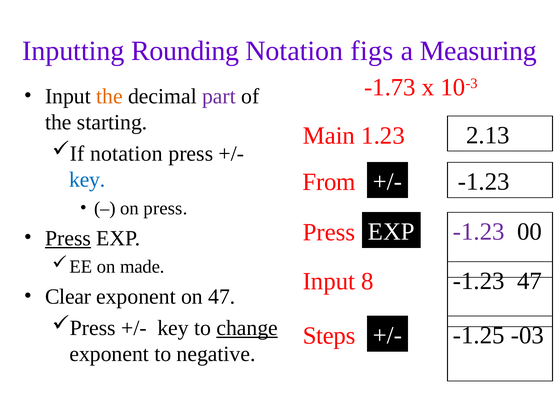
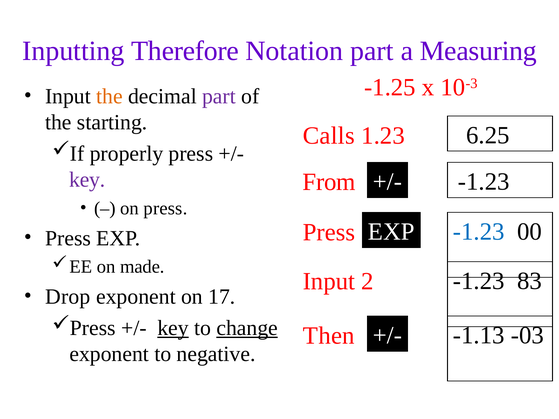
Rounding: Rounding -> Therefore
Notation figs: figs -> part
-1.73: -1.73 -> -1.25
Main: Main -> Calls
2.13: 2.13 -> 6.25
notation at (126, 154): notation -> properly
key at (87, 180) colour: blue -> purple
-1.23 at (479, 232) colour: purple -> blue
Press at (68, 238) underline: present -> none
8: 8 -> 2
-1.23 47: 47 -> 83
Clear: Clear -> Drop
on 47: 47 -> 17
key at (173, 328) underline: none -> present
-1.25: -1.25 -> -1.13
Steps: Steps -> Then
